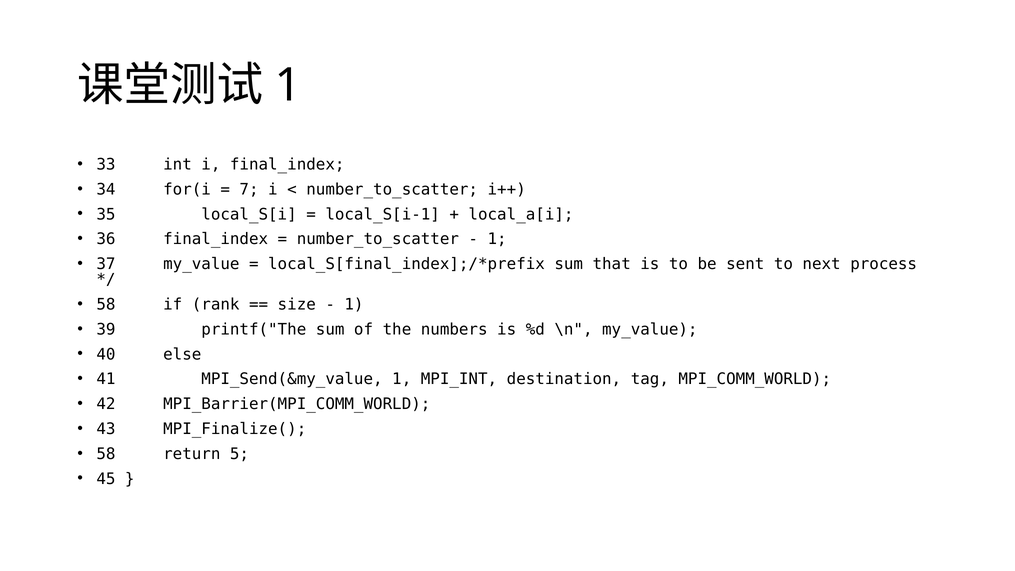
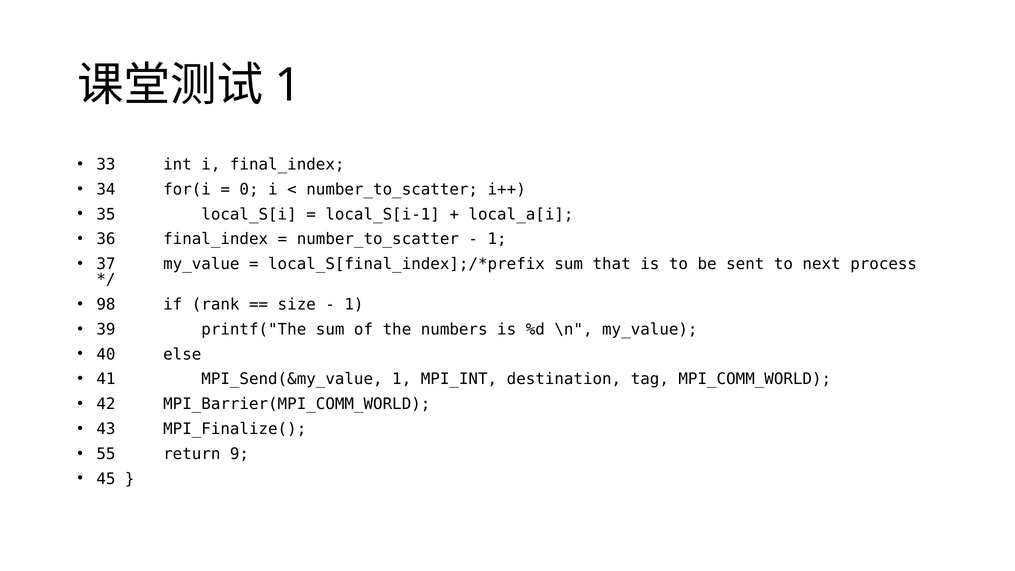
7: 7 -> 0
58 at (106, 304): 58 -> 98
58 at (106, 454): 58 -> 55
5: 5 -> 9
